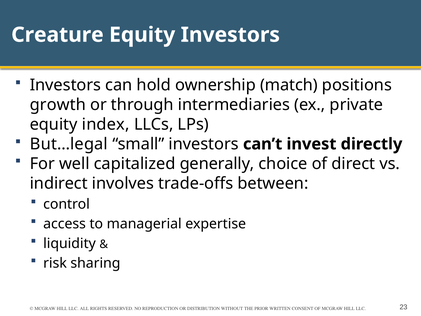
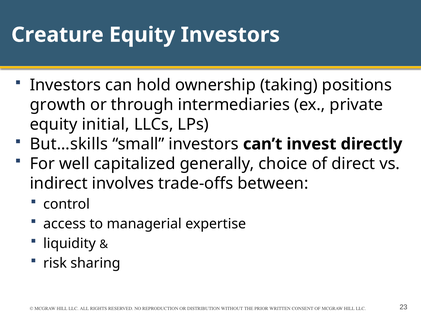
match: match -> taking
index: index -> initial
But…legal: But…legal -> But…skills
